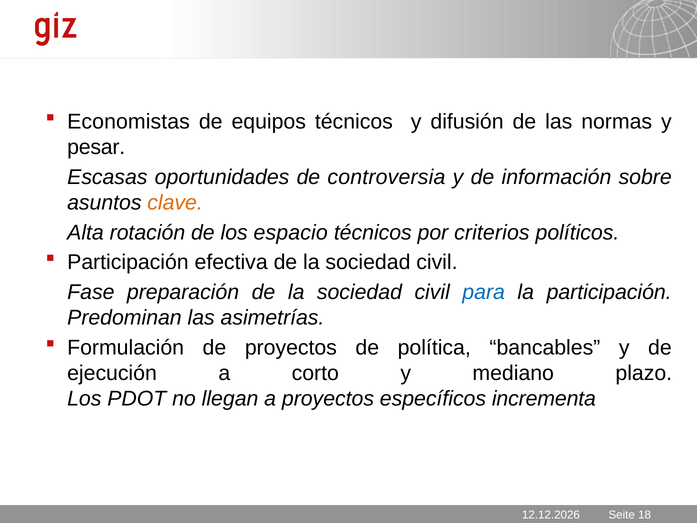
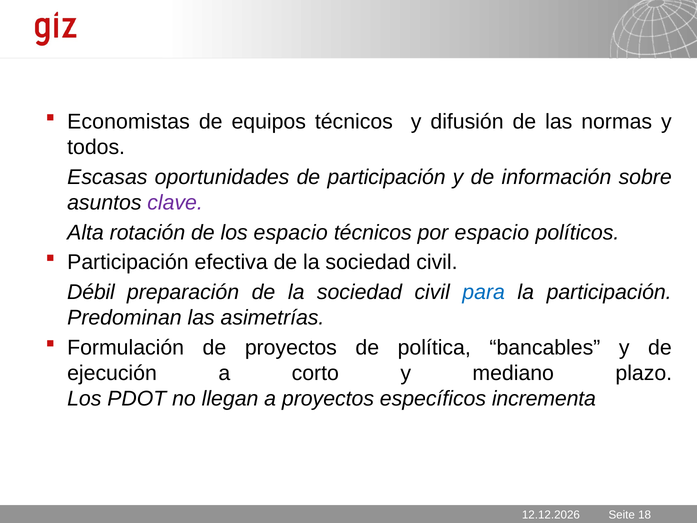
pesar: pesar -> todos
de controversia: controversia -> participación
clave colour: orange -> purple
por criterios: criterios -> espacio
Fase: Fase -> Débil
